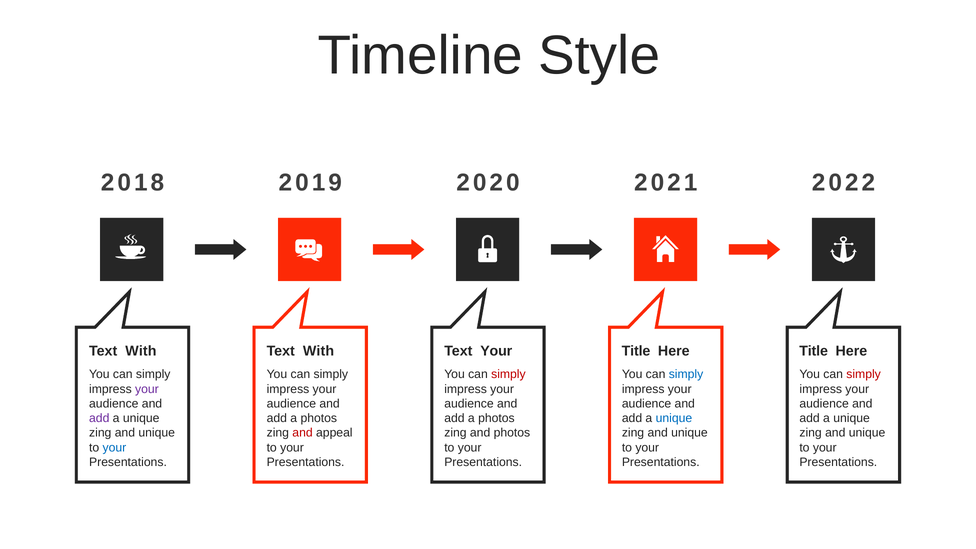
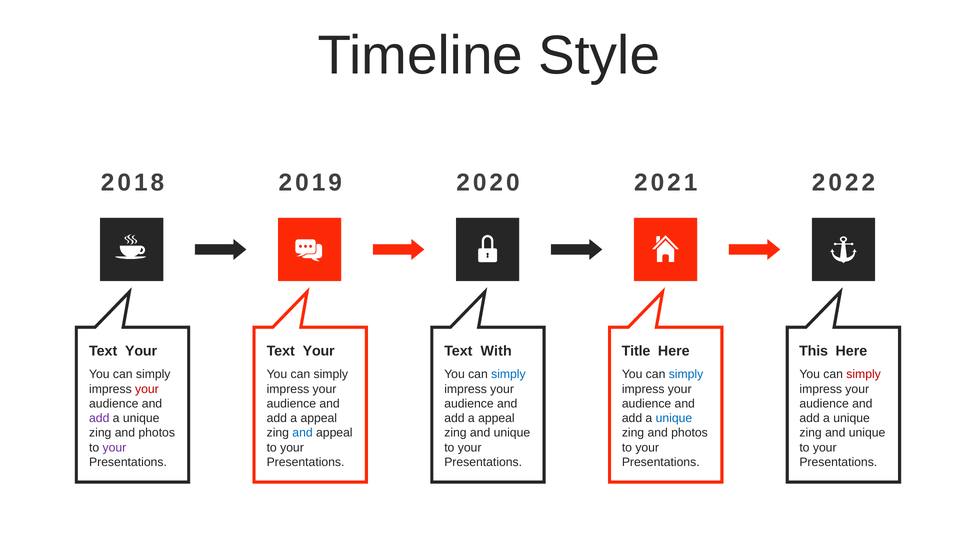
With at (141, 351): With -> Your
With at (319, 351): With -> Your
Text Your: Your -> With
Title at (814, 351): Title -> This
simply at (508, 374) colour: red -> blue
your at (147, 389) colour: purple -> red
photos at (319, 418): photos -> appeal
photos at (496, 418): photos -> appeal
unique at (157, 433): unique -> photos
and at (303, 433) colour: red -> blue
photos at (512, 433): photos -> unique
unique at (689, 433): unique -> photos
your at (114, 448) colour: blue -> purple
